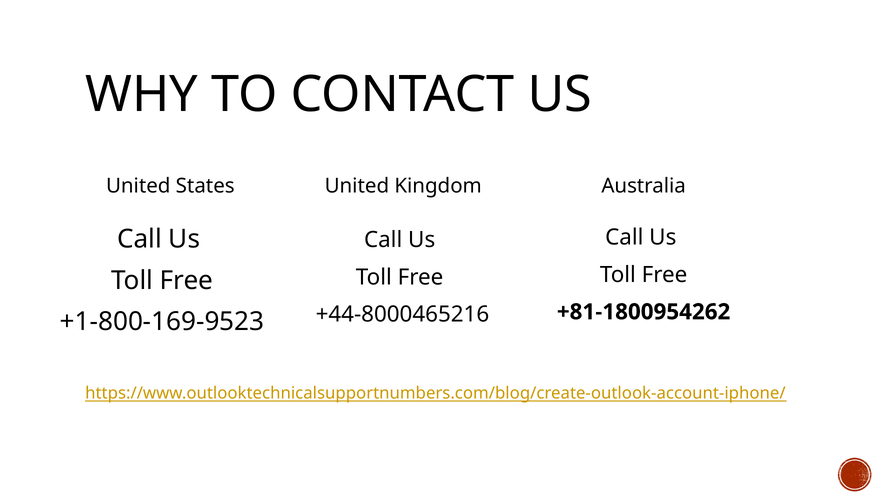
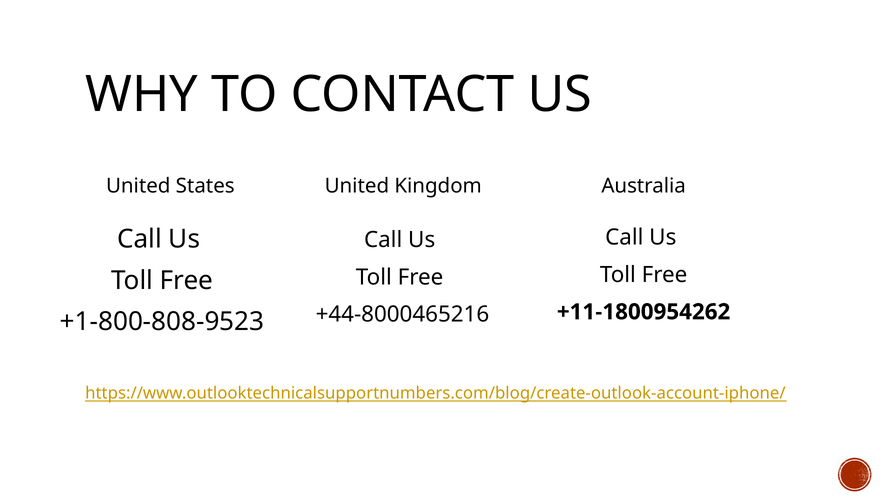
+81-1800954262: +81-1800954262 -> +11-1800954262
+1-800-169-9523: +1-800-169-9523 -> +1-800-808-9523
